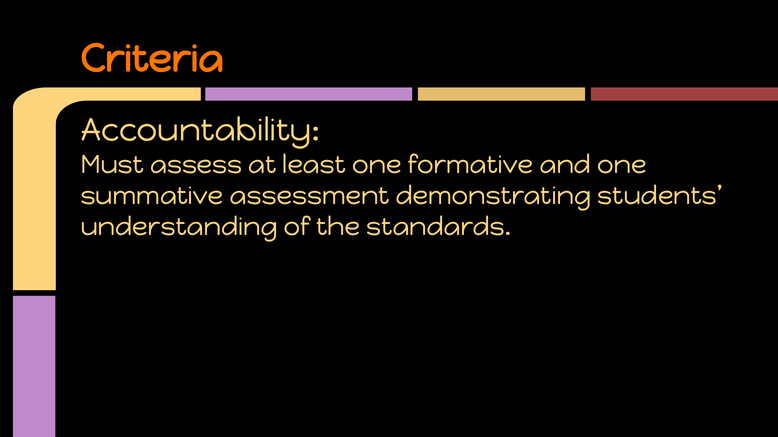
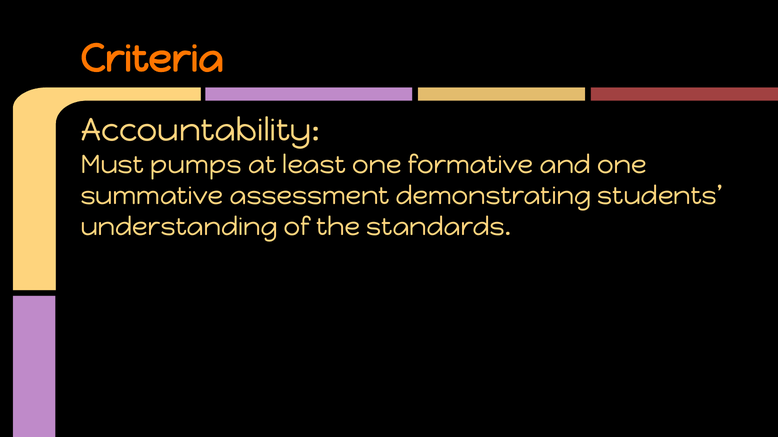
assess: assess -> pumps
